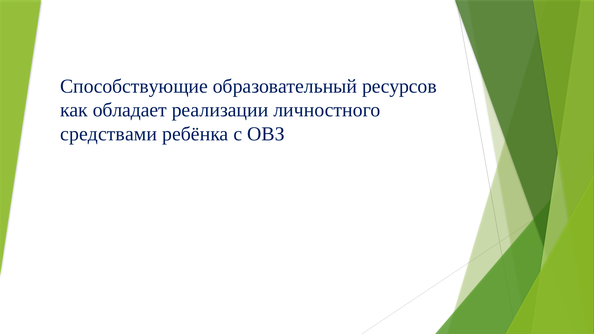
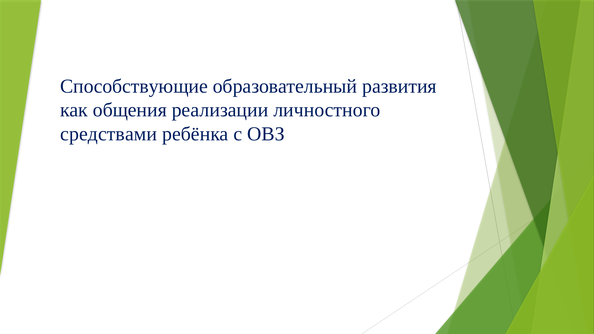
ресурсов: ресурсов -> развития
обладает: обладает -> общения
